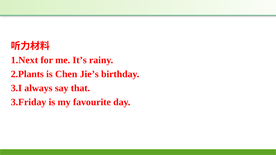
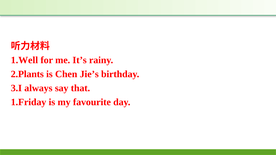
1.Next: 1.Next -> 1.Well
3.Friday: 3.Friday -> 1.Friday
